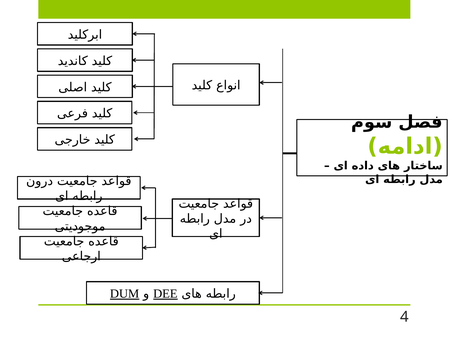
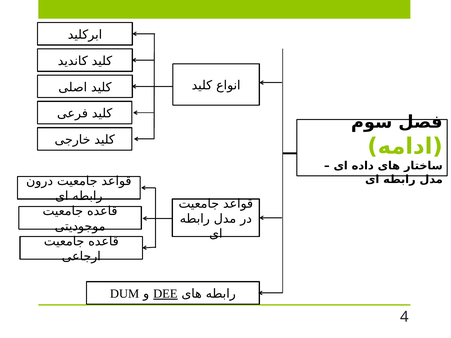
DUM underline: present -> none
